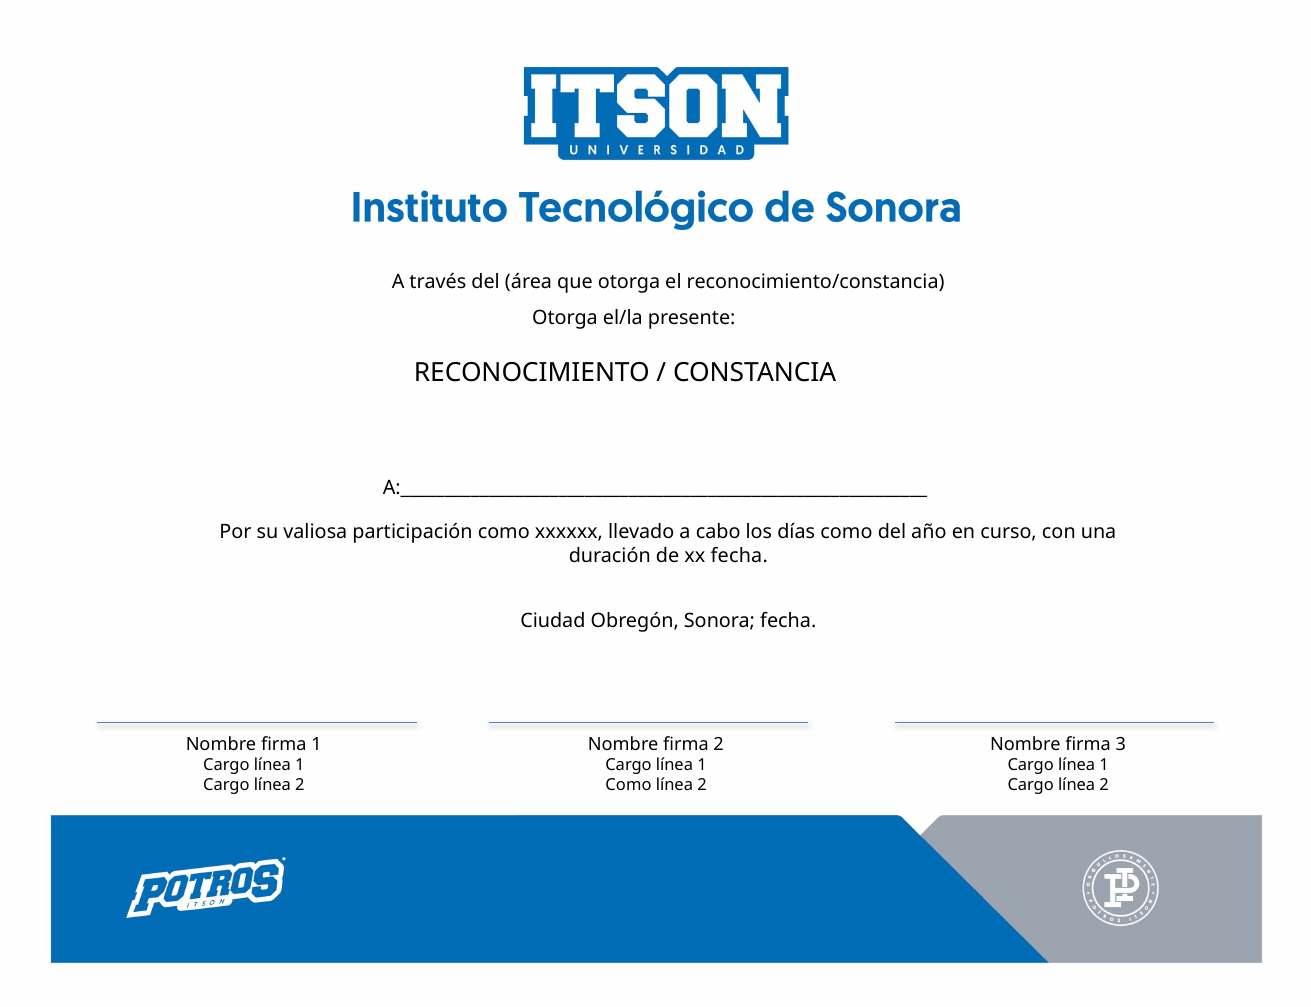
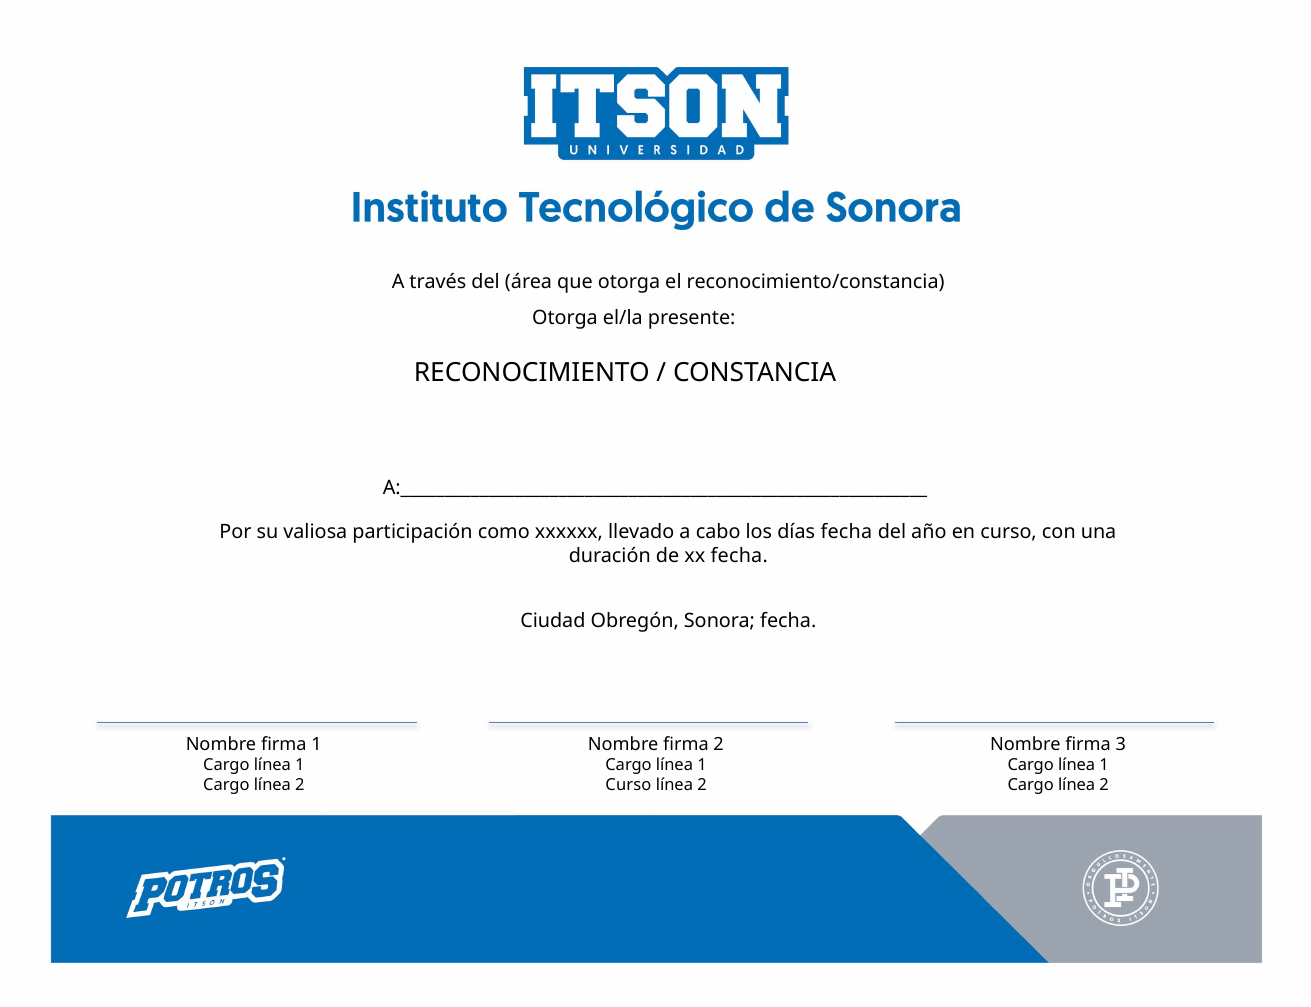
días como: como -> fecha
Como at (628, 785): Como -> Curso
